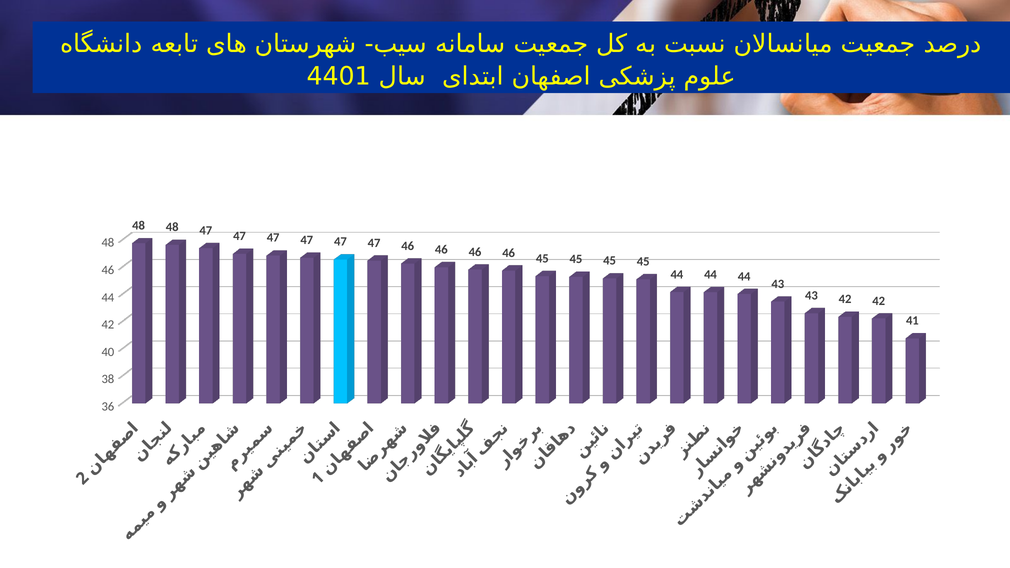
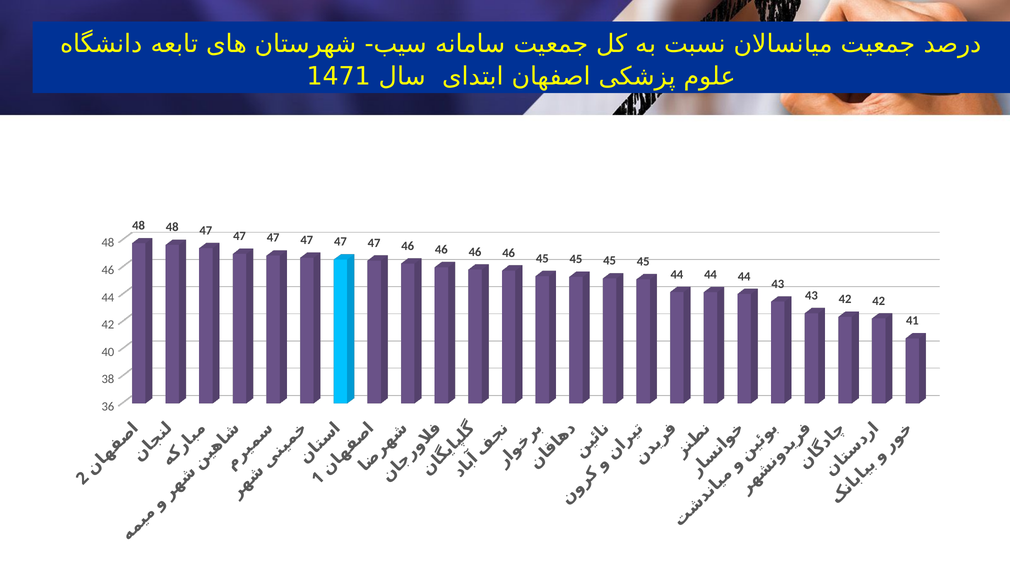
4401: 4401 -> 1471
